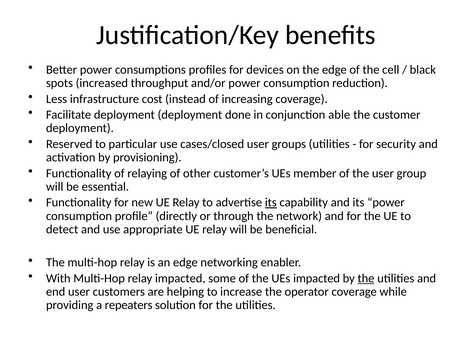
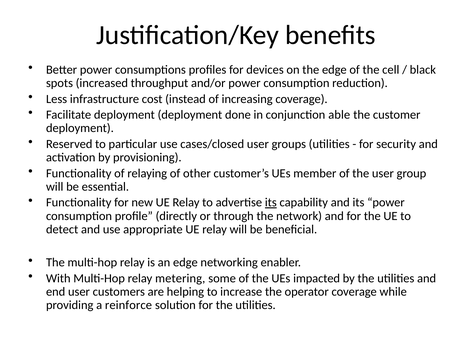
relay impacted: impacted -> metering
the at (366, 278) underline: present -> none
repeaters: repeaters -> reinforce
